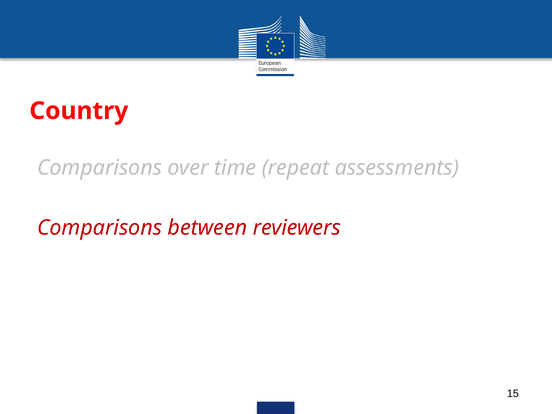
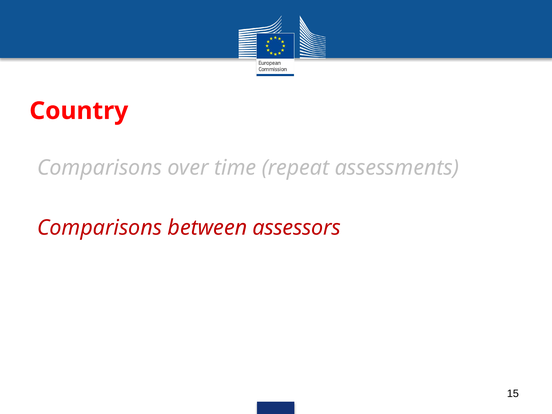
reviewers: reviewers -> assessors
